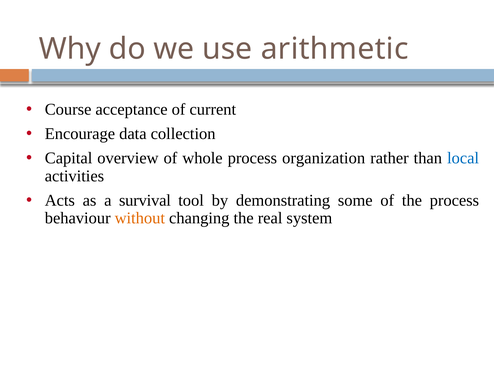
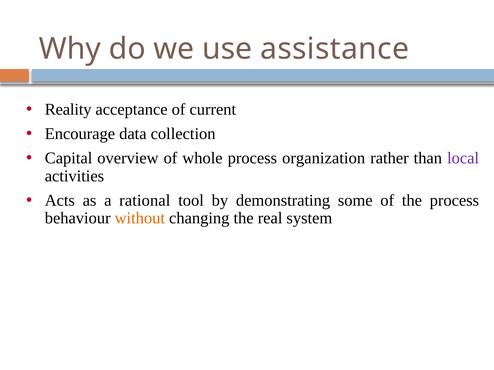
arithmetic: arithmetic -> assistance
Course: Course -> Reality
local colour: blue -> purple
survival: survival -> rational
